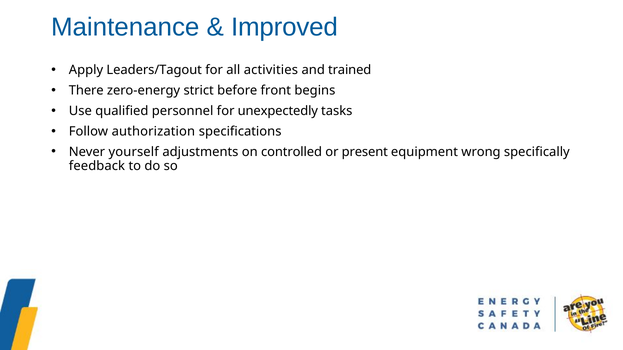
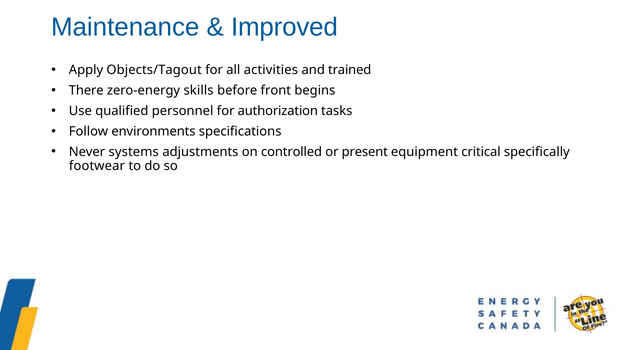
Leaders/Tagout: Leaders/Tagout -> Objects/Tagout
strict: strict -> skills
unexpectedly: unexpectedly -> authorization
authorization: authorization -> environments
yourself: yourself -> systems
wrong: wrong -> critical
feedback: feedback -> footwear
